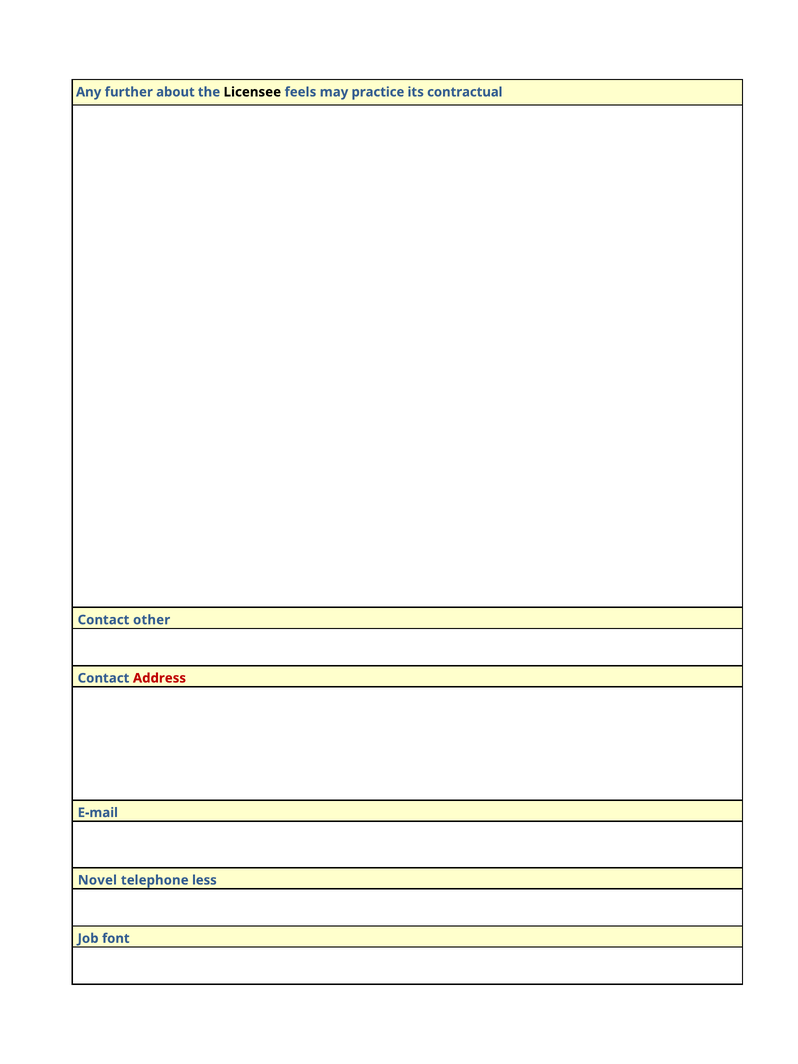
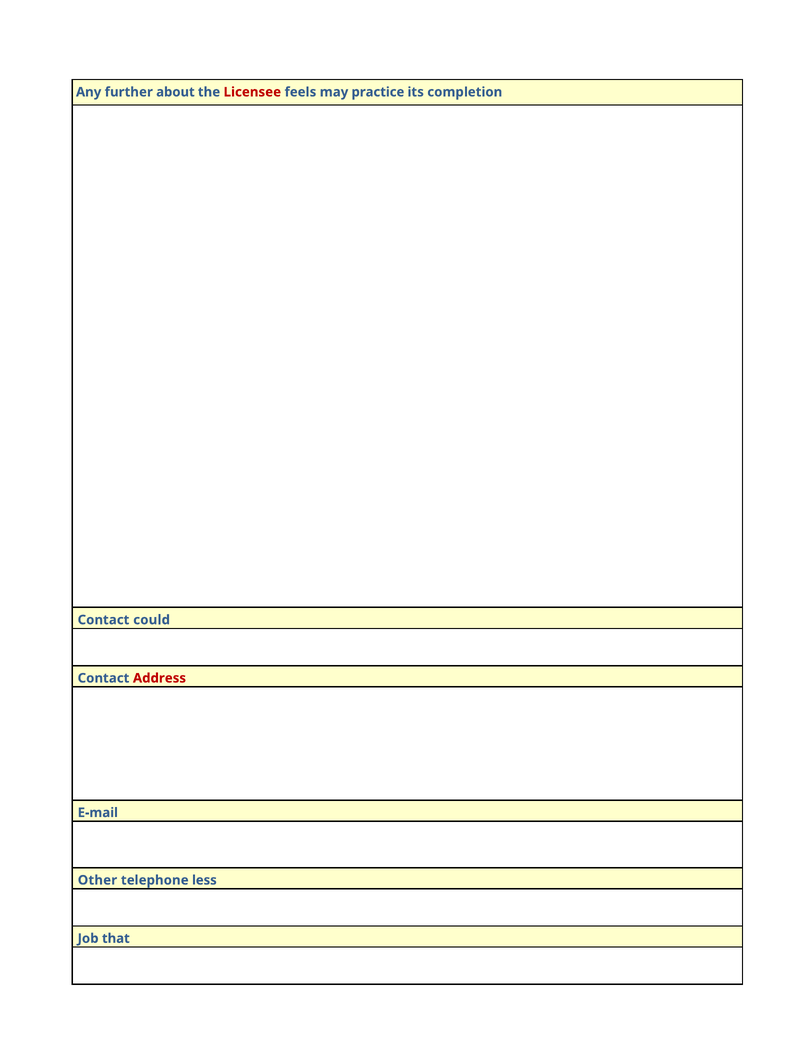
Licensee colour: black -> red
contractual: contractual -> completion
other: other -> could
Novel: Novel -> Other
font: font -> that
